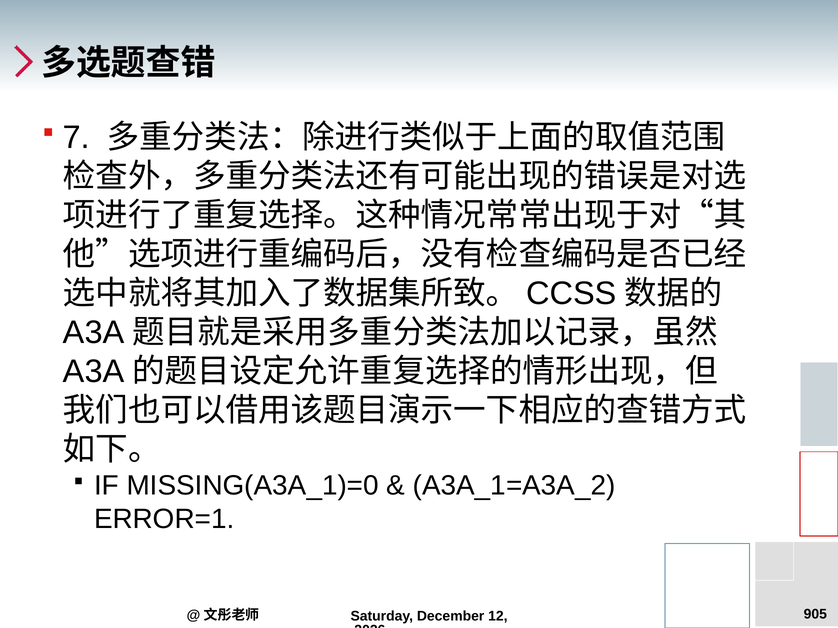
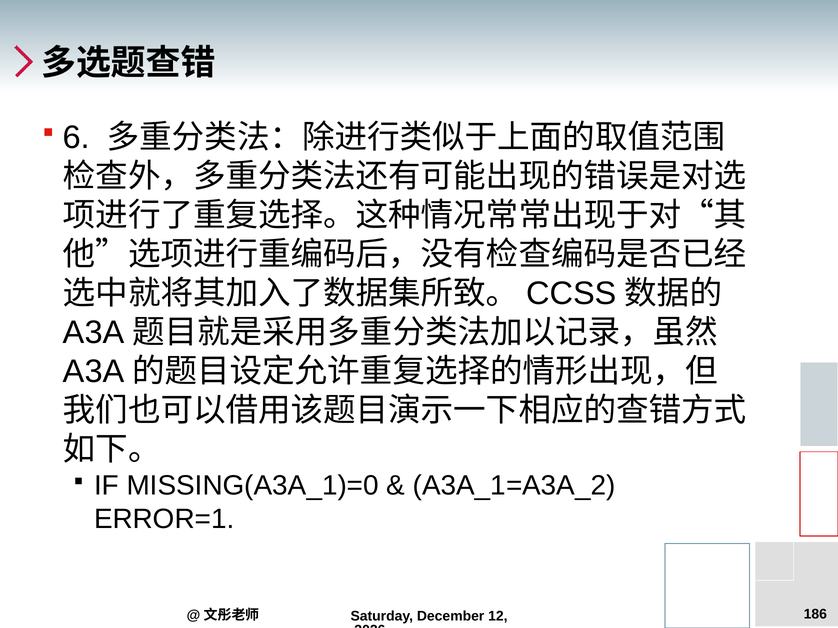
7: 7 -> 6
905: 905 -> 186
